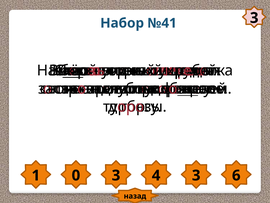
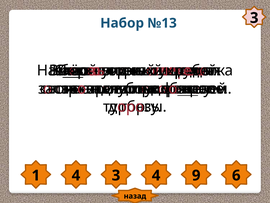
№41: №41 -> №13
1 0: 0 -> 4
4 3: 3 -> 9
